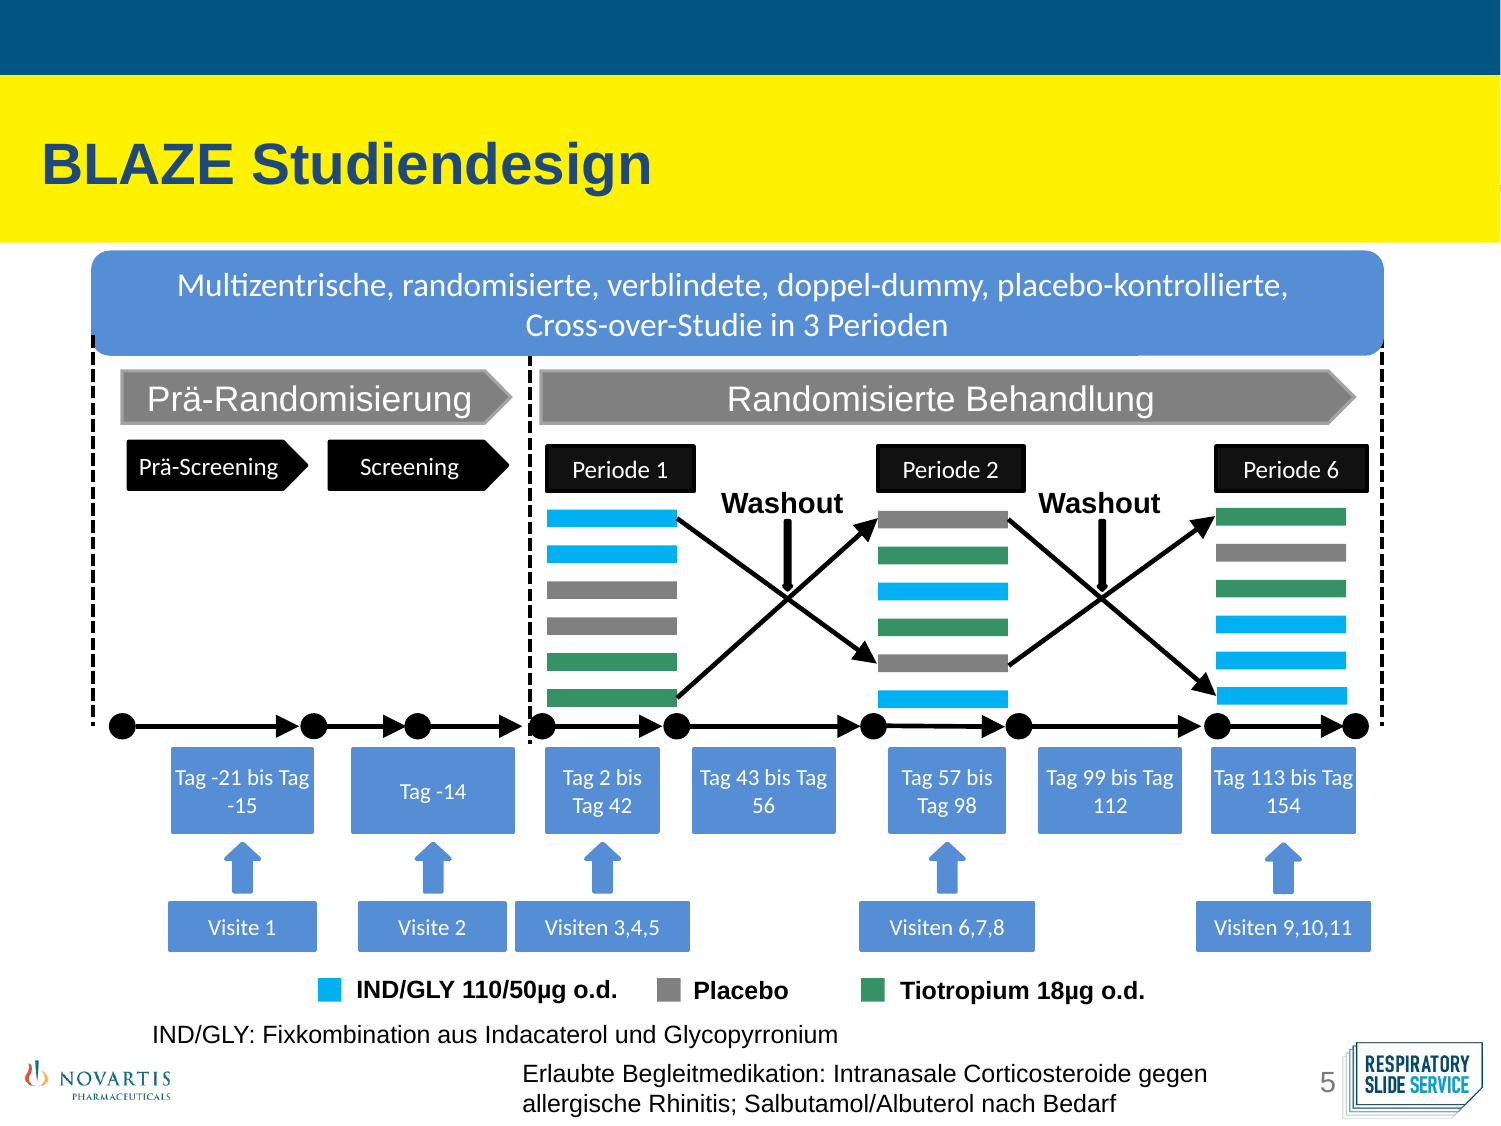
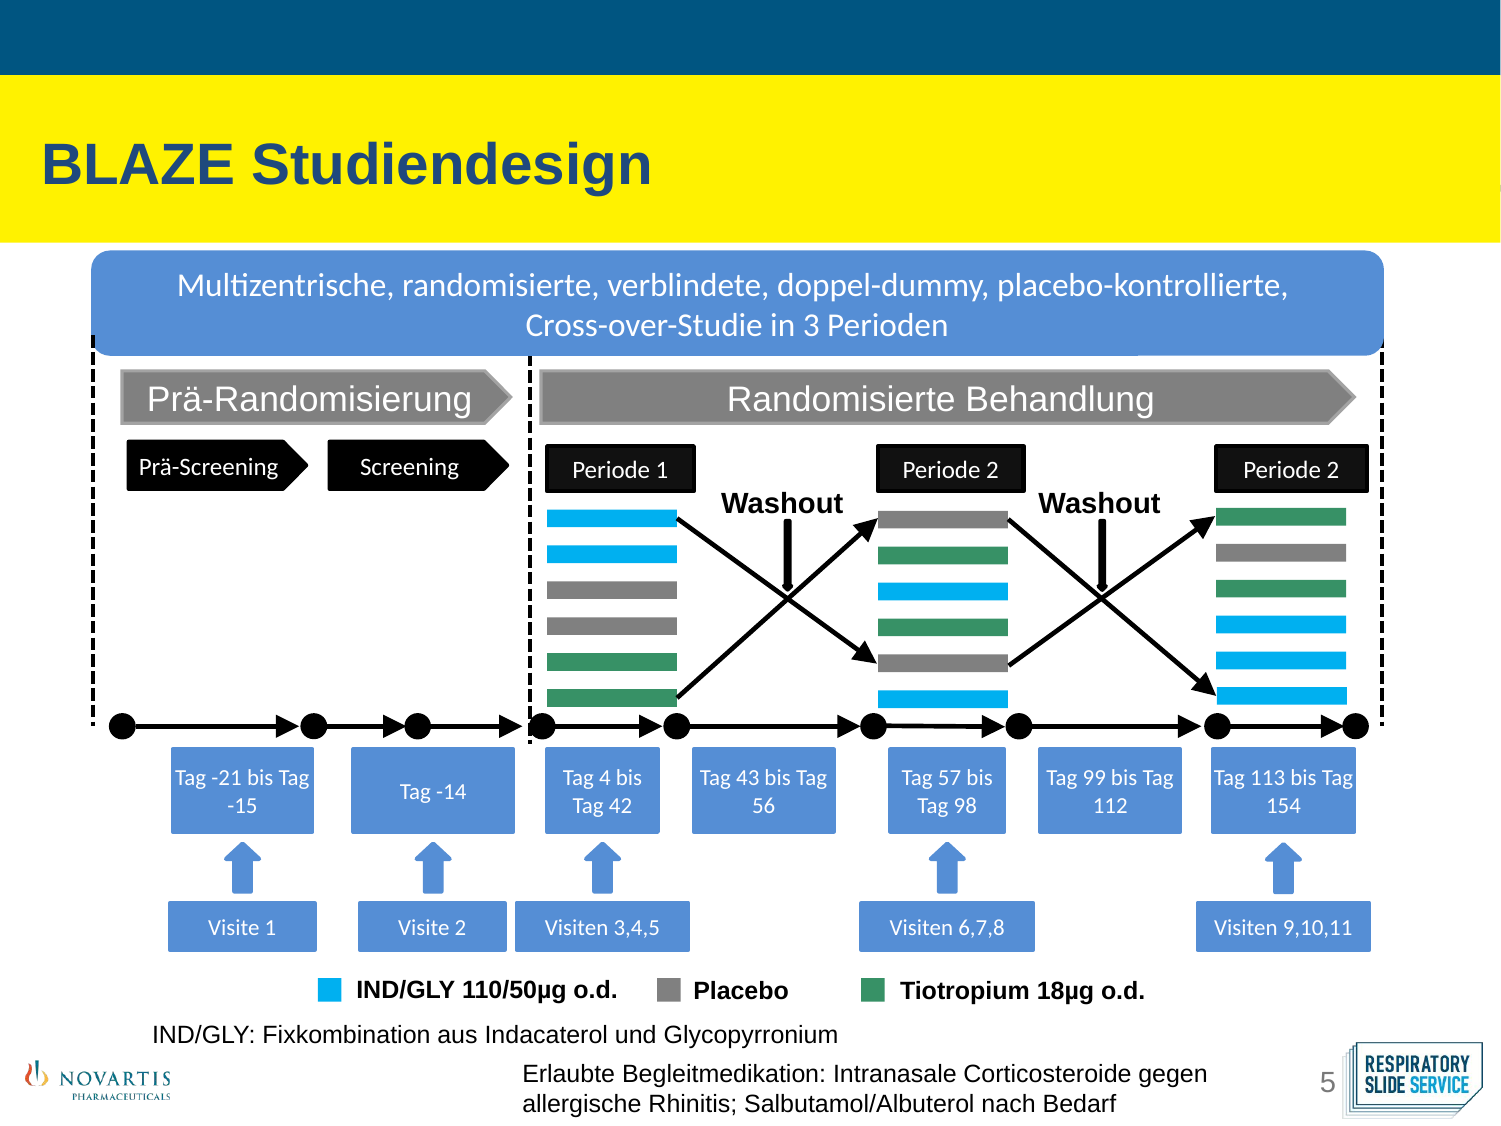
2 Periode 6: 6 -> 2
Tag 2: 2 -> 4
